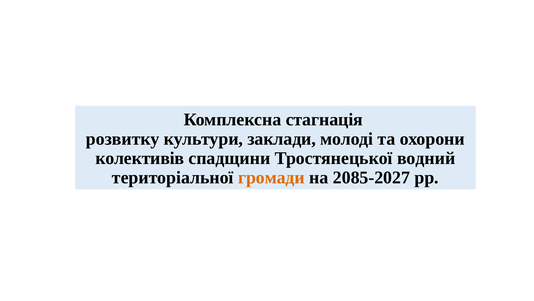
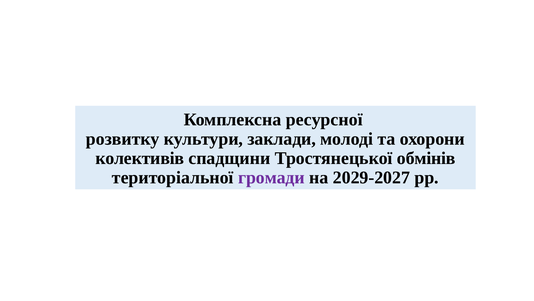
стагнація: стагнація -> ресурсної
водний: водний -> обмінів
громади colour: orange -> purple
2085-2027: 2085-2027 -> 2029-2027
